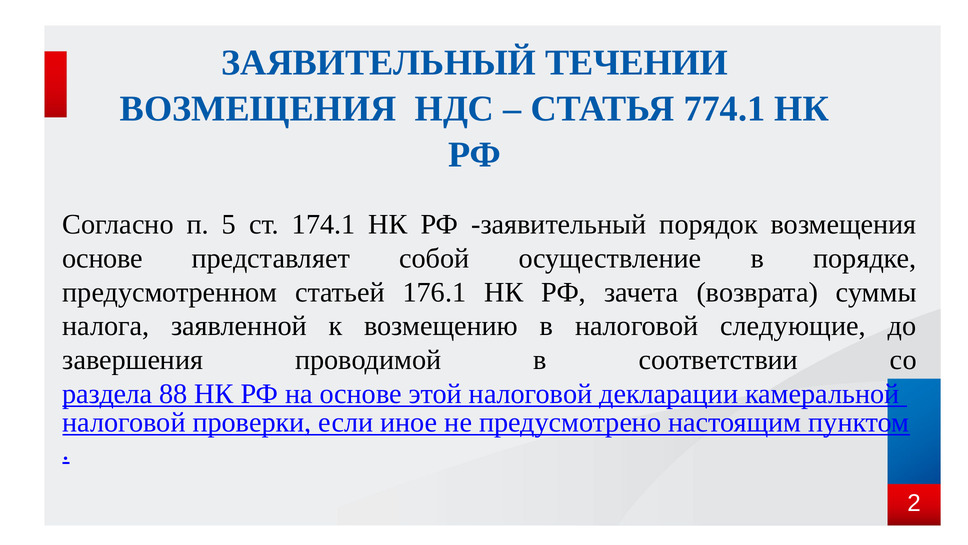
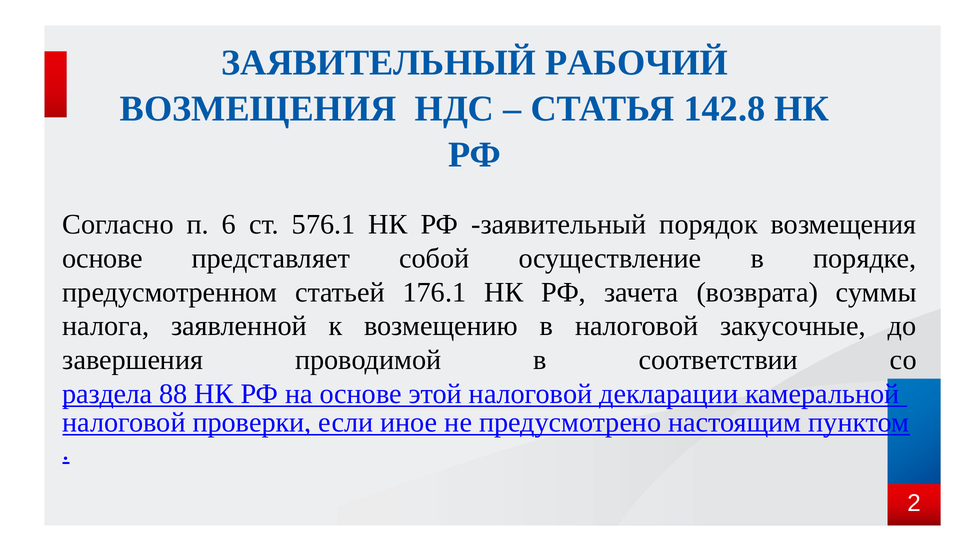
ТЕЧЕНИИ: ТЕЧЕНИИ -> РАБОЧИЙ
774.1: 774.1 -> 142.8
5: 5 -> 6
174.1: 174.1 -> 576.1
следующие: следующие -> закусочные
